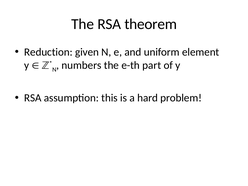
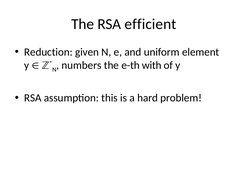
theorem: theorem -> efficient
part: part -> with
